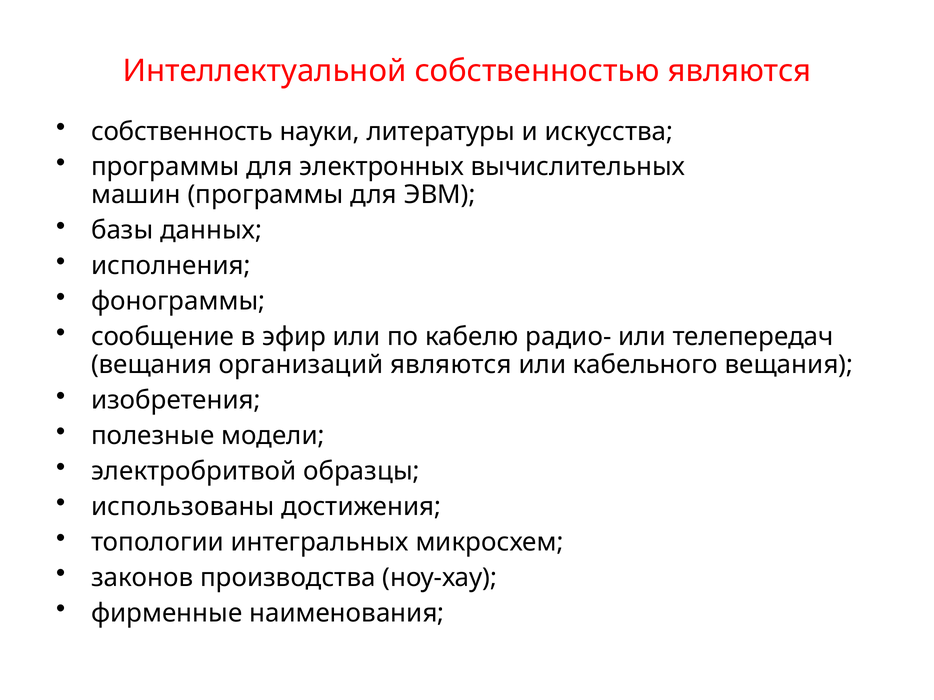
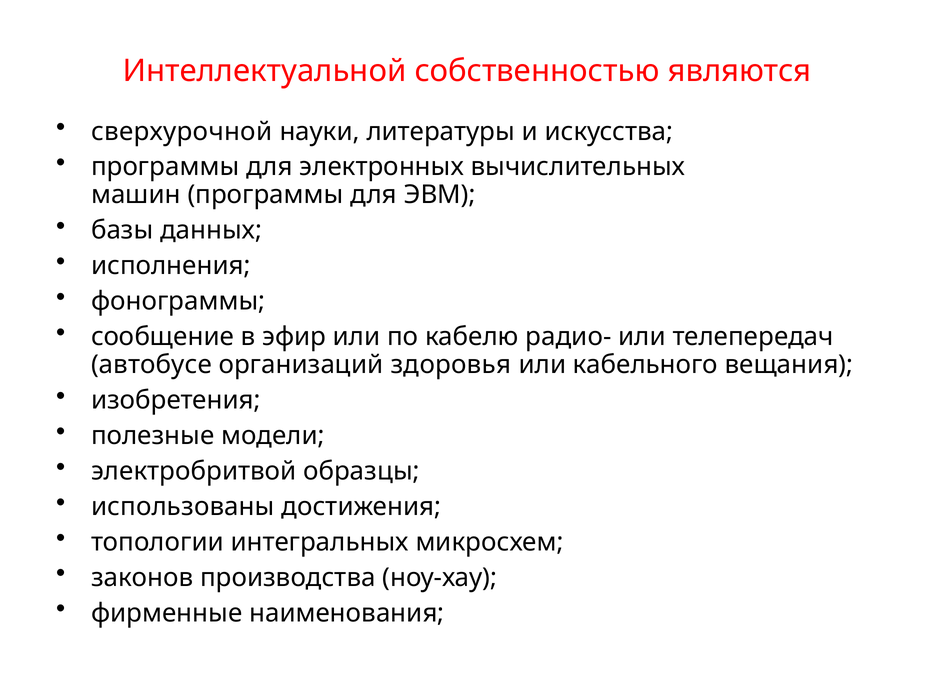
собственность: собственность -> сверхурочной
вещания at (152, 365): вещания -> автобусе
организаций являются: являются -> здоровья
